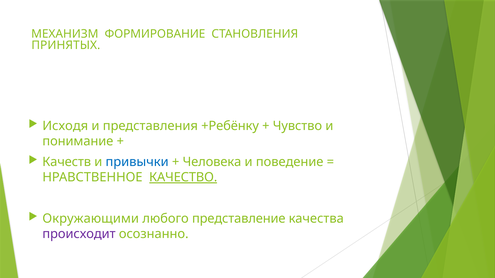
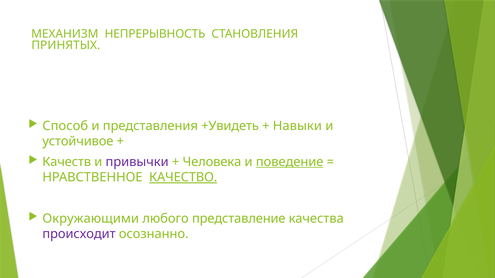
ФОРМИРОВАНИЕ: ФОРМИРОВАНИЕ -> НЕПРЕРЫВНОСТЬ
Исходя: Исходя -> Способ
+Ребёнку: +Ребёнку -> +Увидеть
Чувство: Чувство -> Навыки
понимание: понимание -> устойчивое
привычки colour: blue -> purple
поведение underline: none -> present
